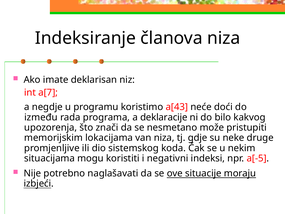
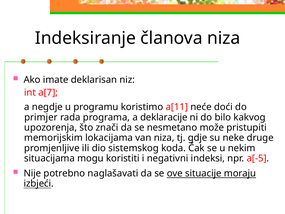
a[43: a[43 -> a[11
između: između -> primjer
